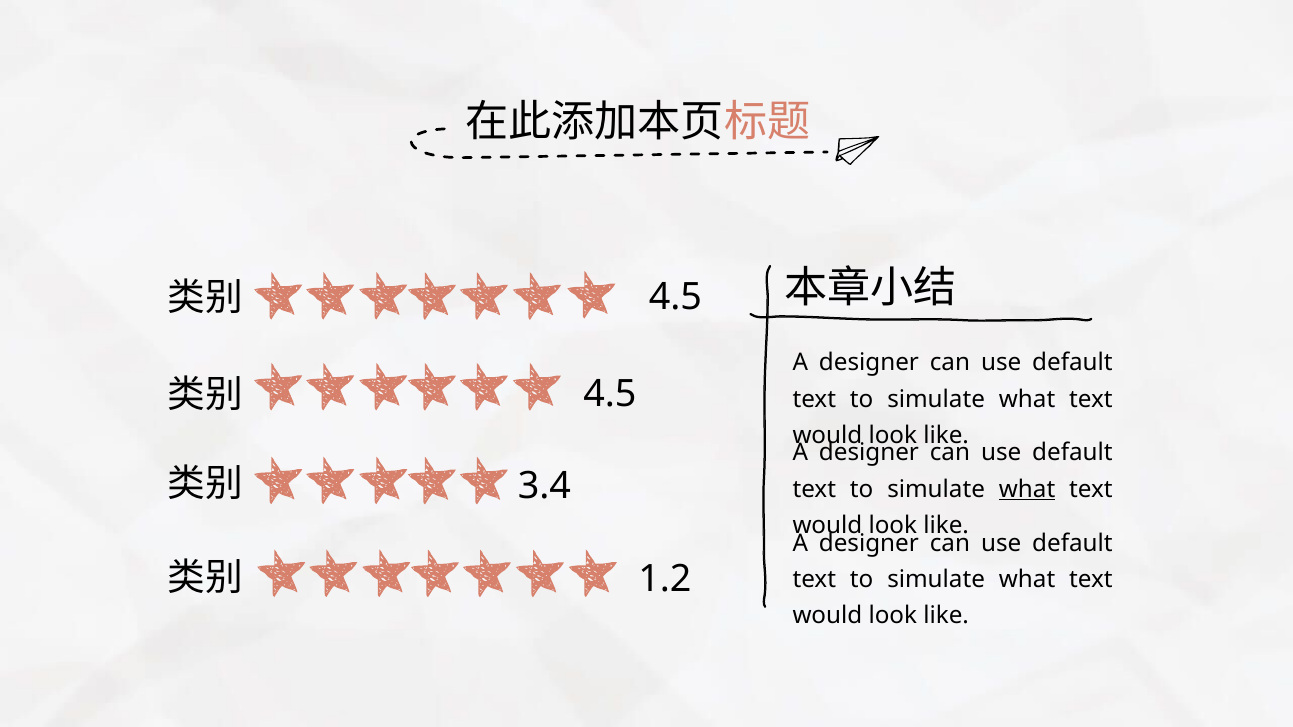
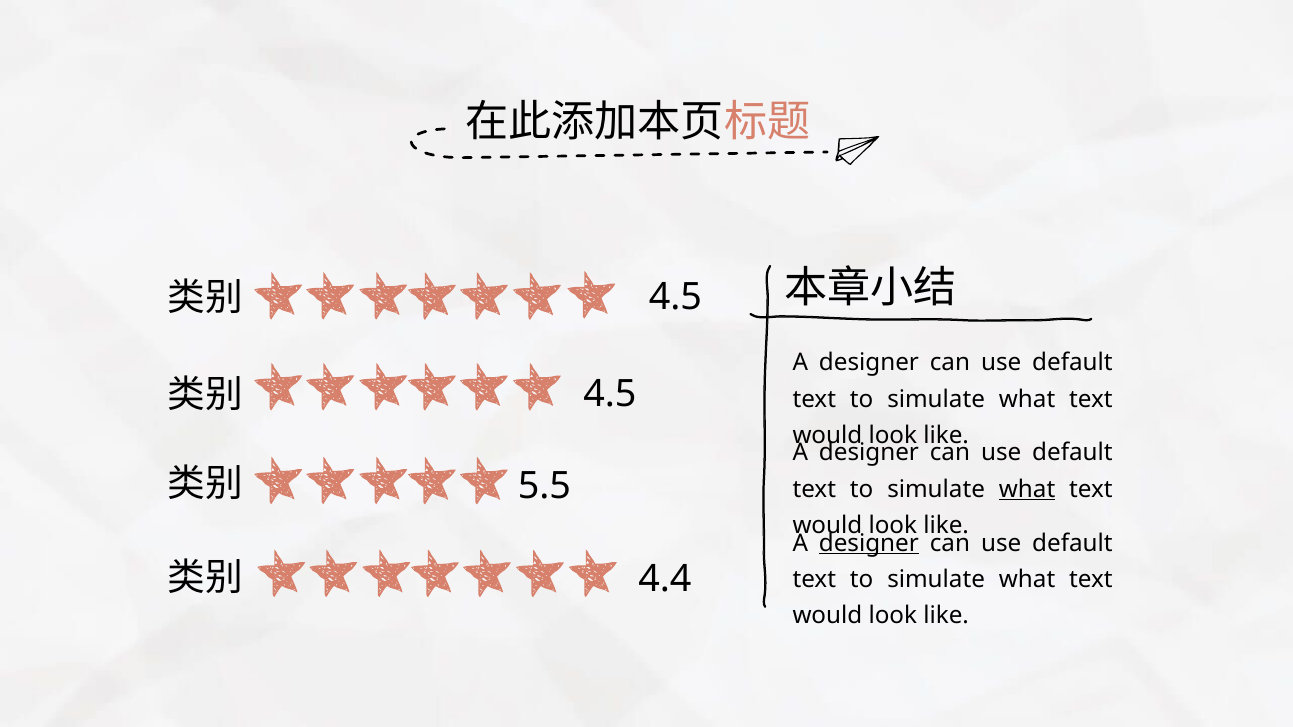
3.4: 3.4 -> 5.5
designer at (869, 543) underline: none -> present
1.2: 1.2 -> 4.4
